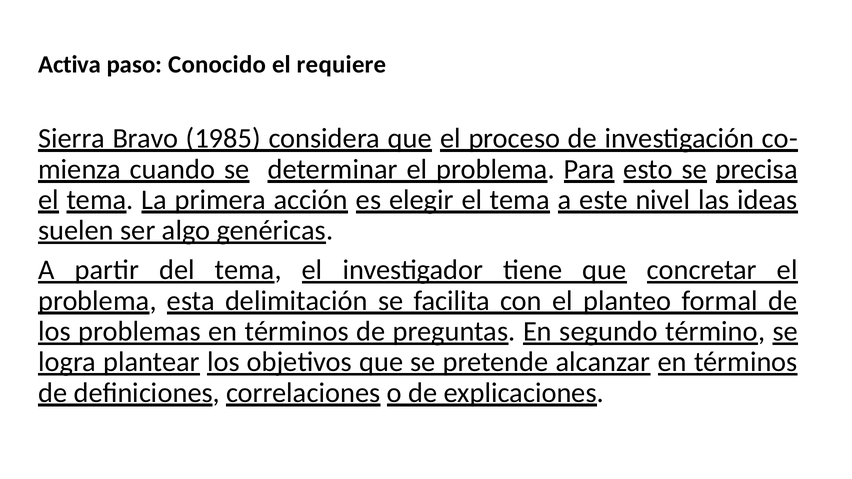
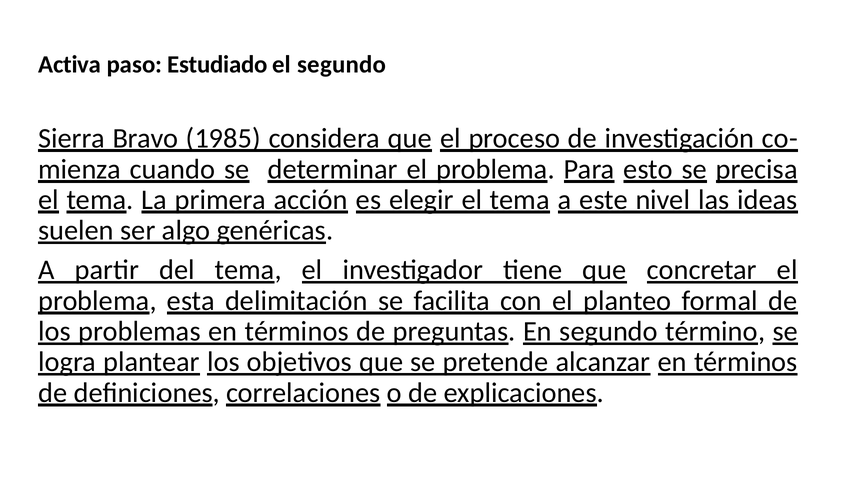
Conocido: Conocido -> Estudiado
el requiere: requiere -> segundo
